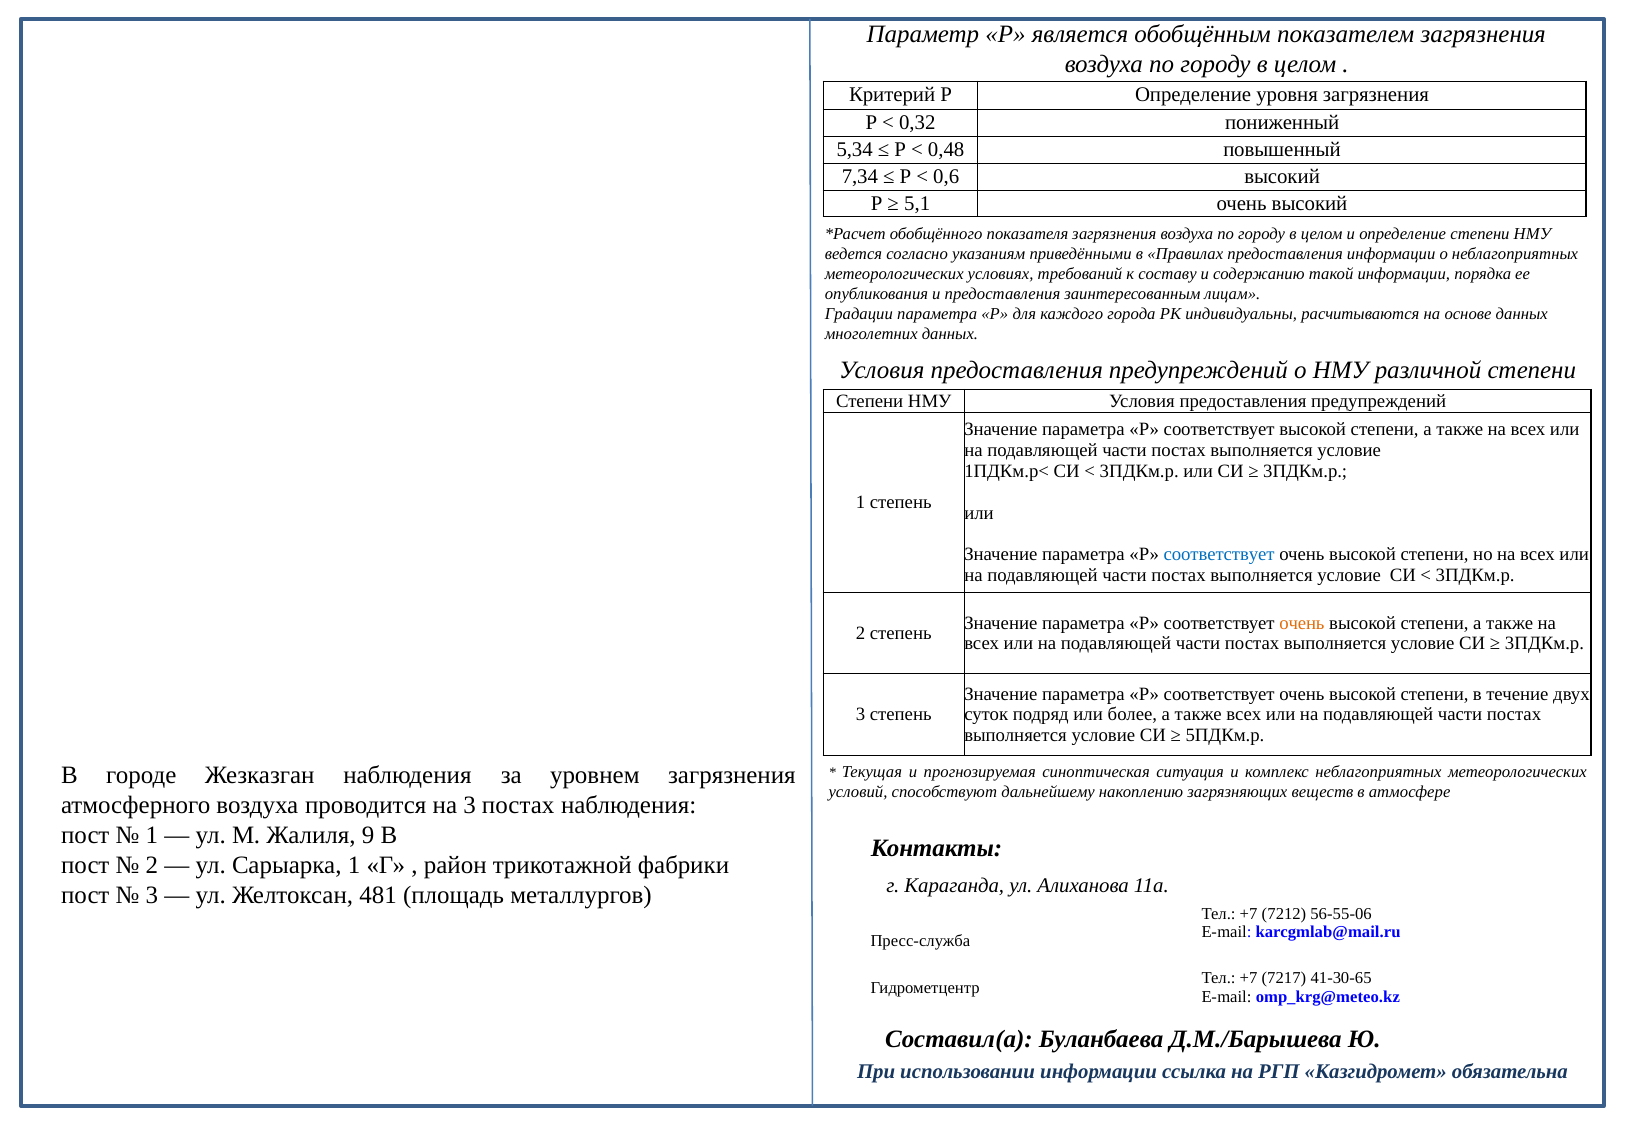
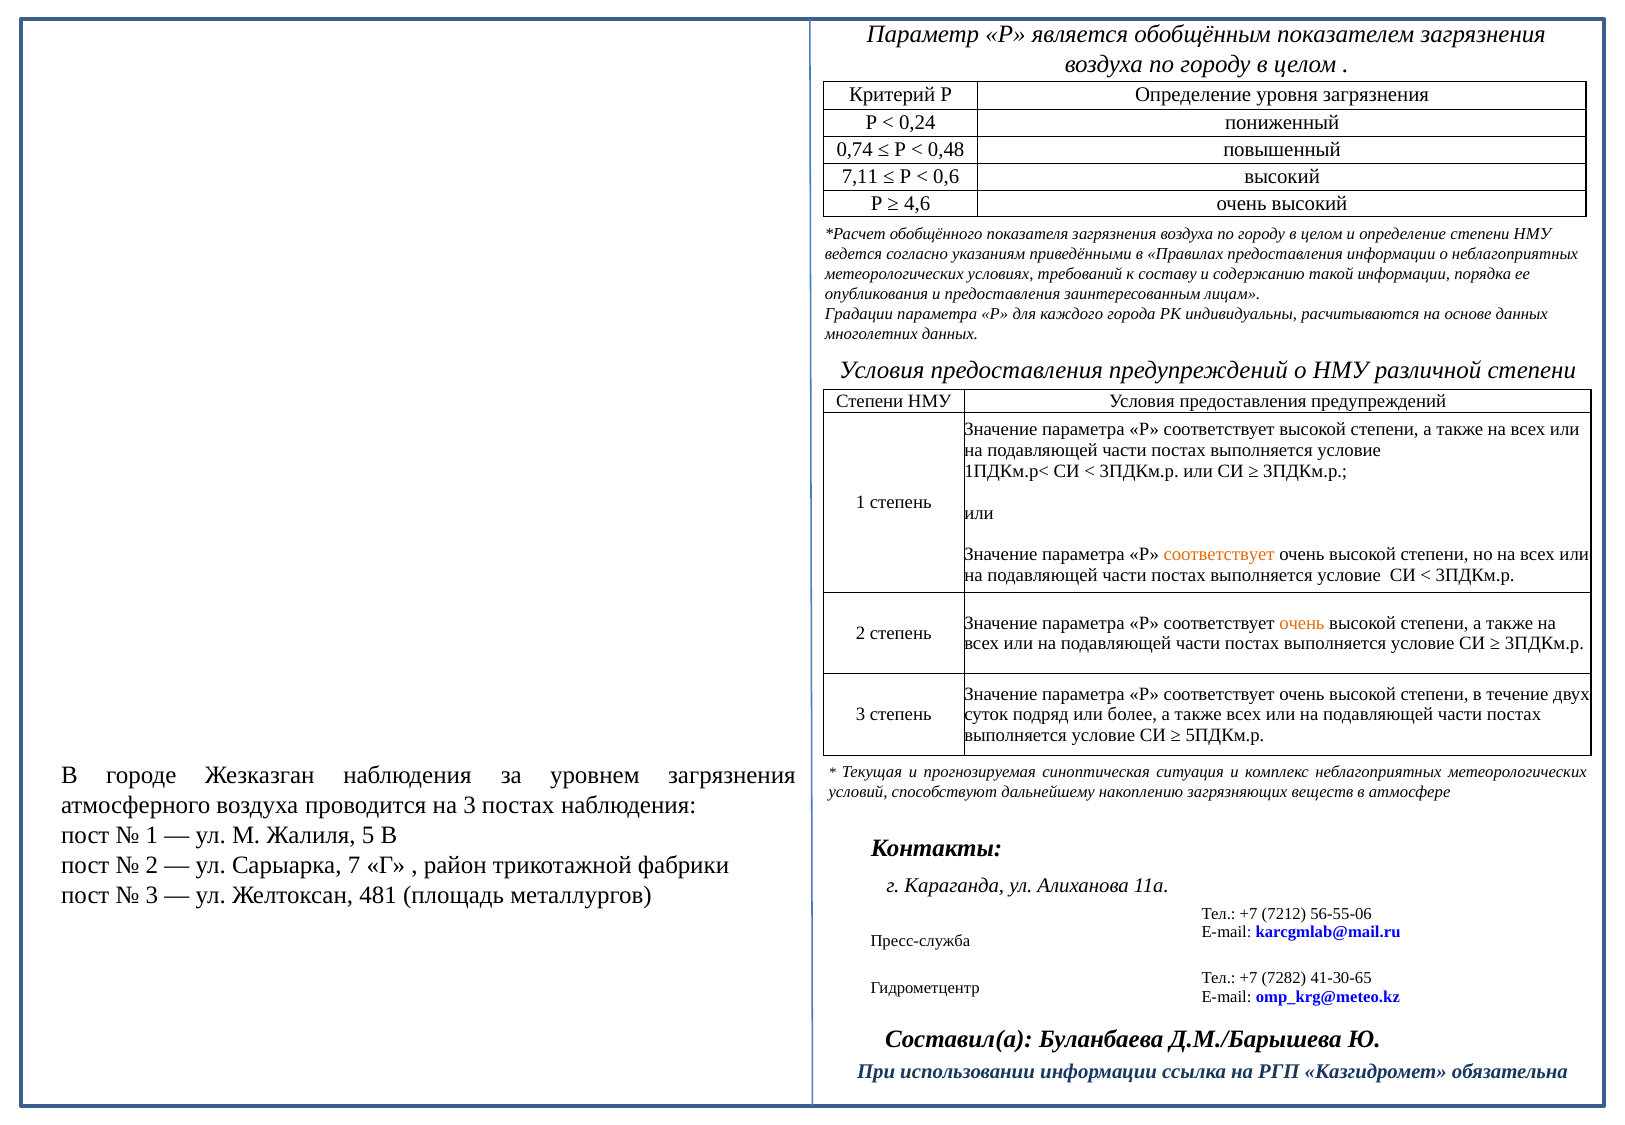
0,32: 0,32 -> 0,24
5,34: 5,34 -> 0,74
7,34: 7,34 -> 7,11
5,1: 5,1 -> 4,6
соответствует at (1219, 554) colour: blue -> orange
9: 9 -> 5
Сарыарка 1: 1 -> 7
7217: 7217 -> 7282
